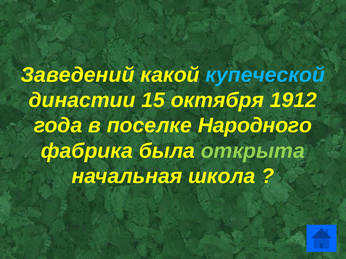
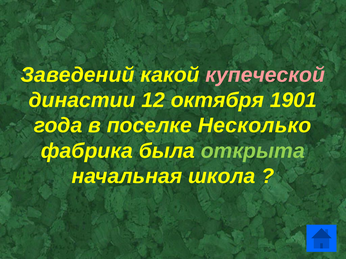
купеческой colour: light blue -> pink
15: 15 -> 12
1912: 1912 -> 1901
Народного: Народного -> Несколько
